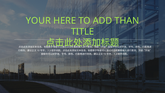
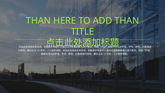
YOUR at (38, 21): YOUR -> THAN
